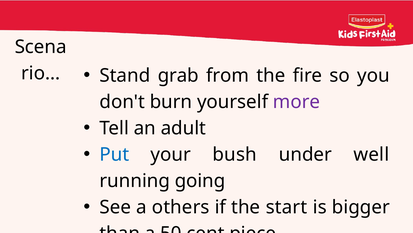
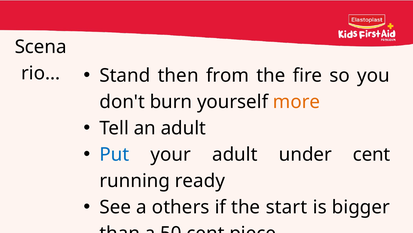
grab: grab -> then
more colour: purple -> orange
your bush: bush -> adult
under well: well -> cent
going: going -> ready
